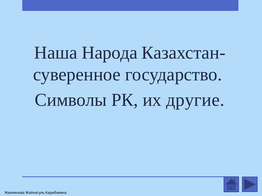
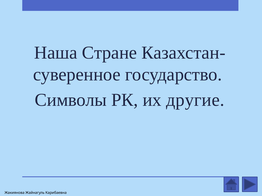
Народа: Народа -> Стране
